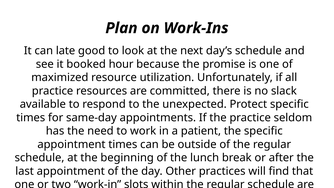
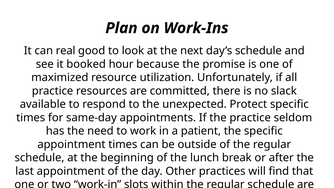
late: late -> real
